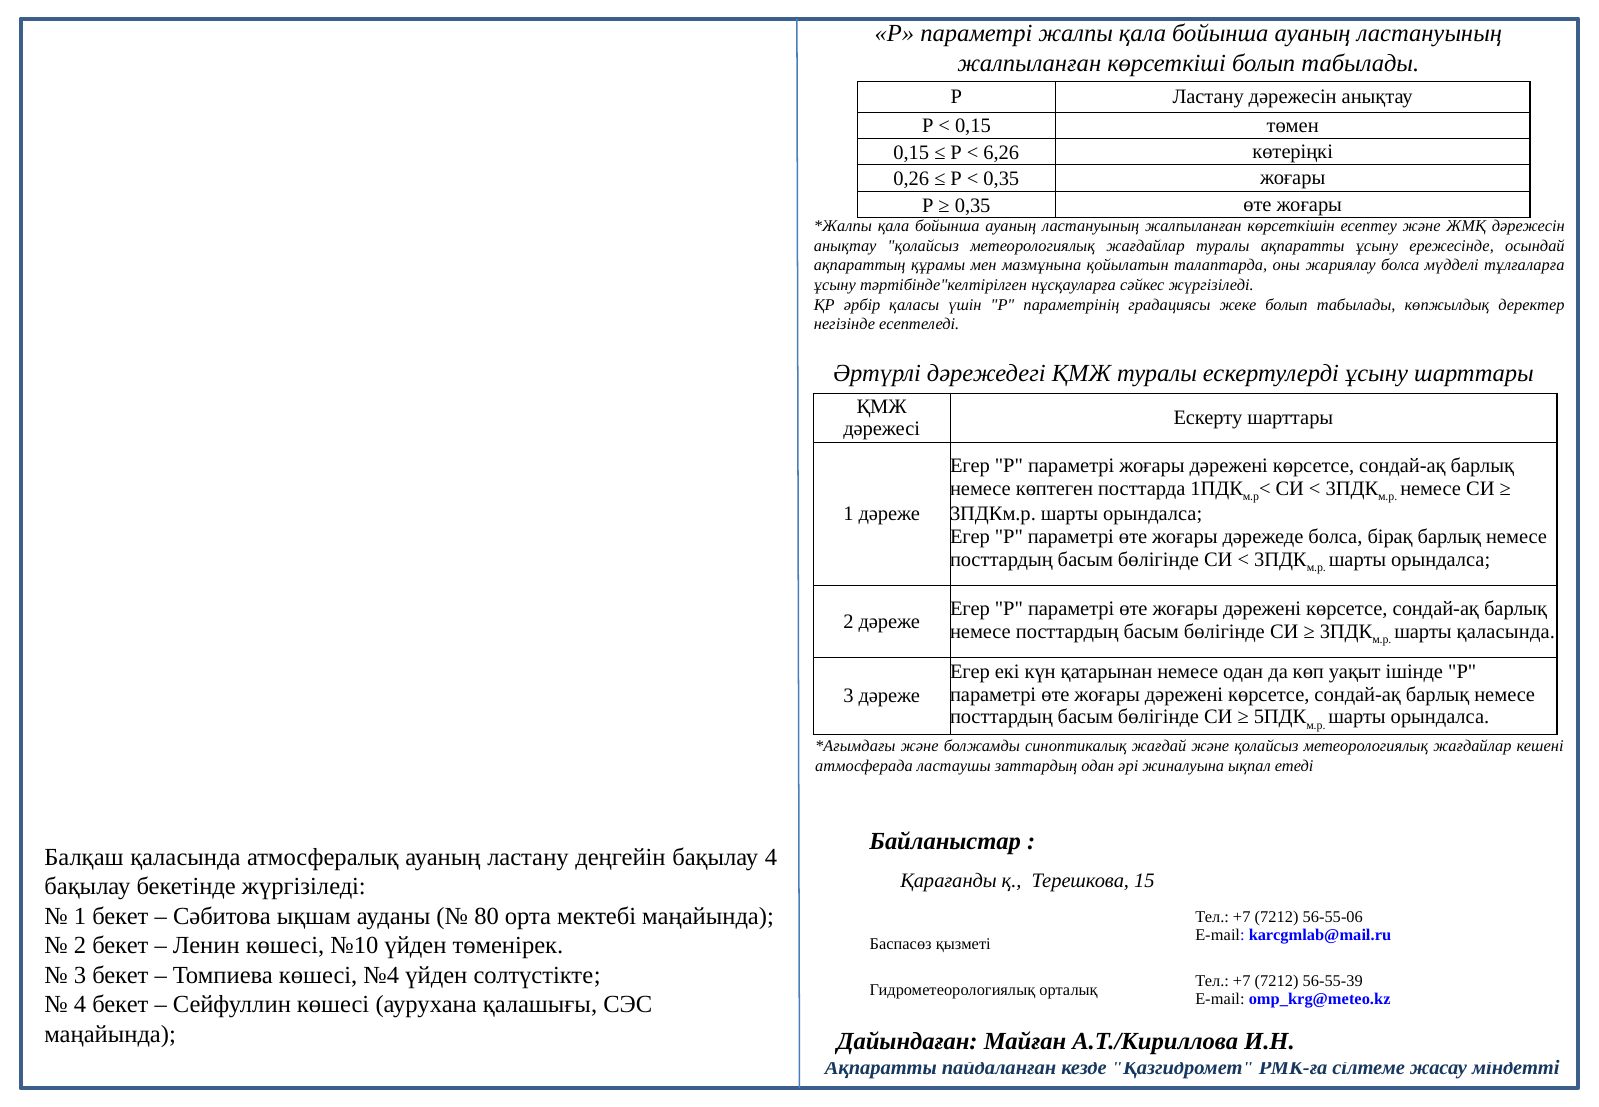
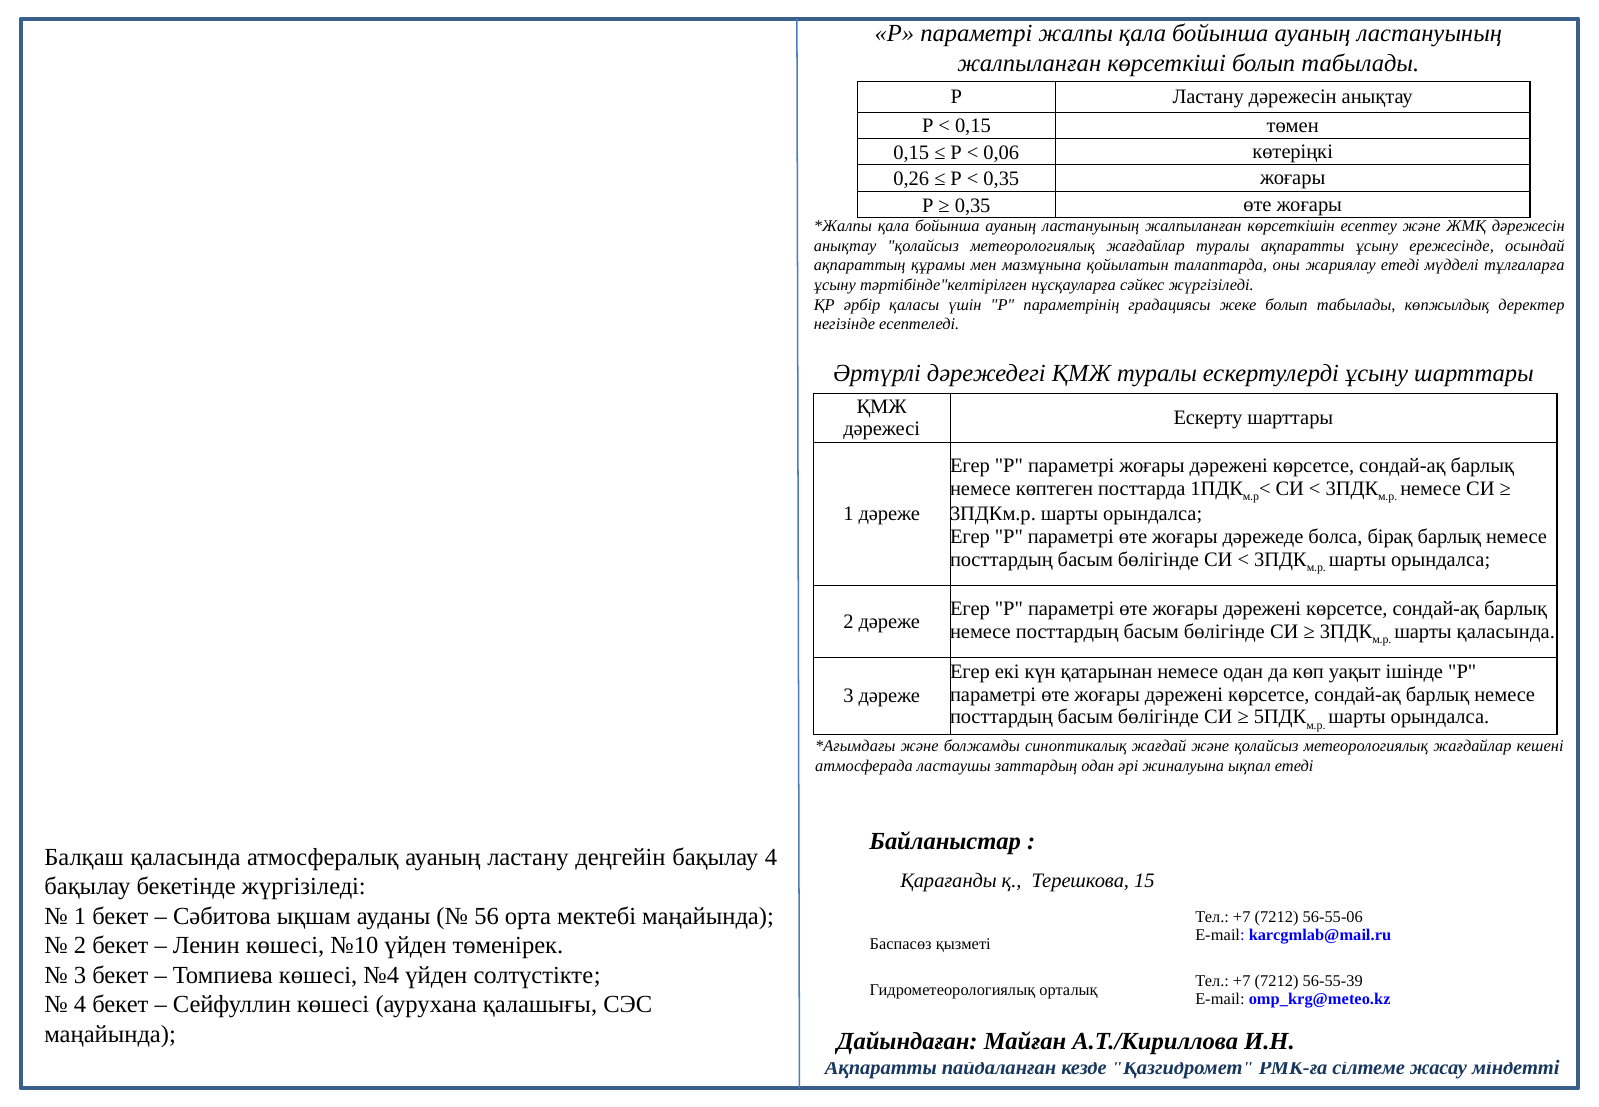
6,26: 6,26 -> 0,06
жариялау болса: болса -> етеді
80: 80 -> 56
